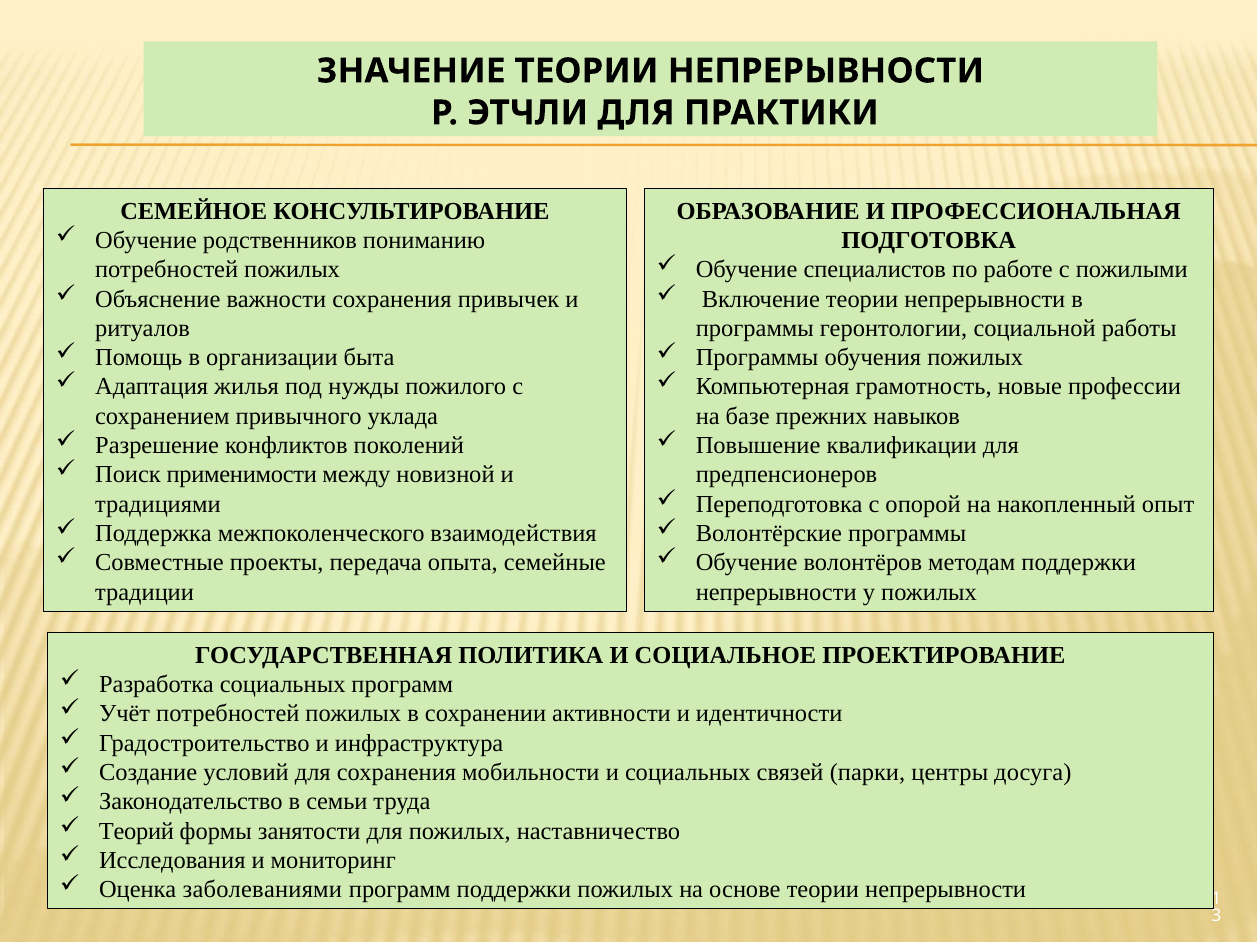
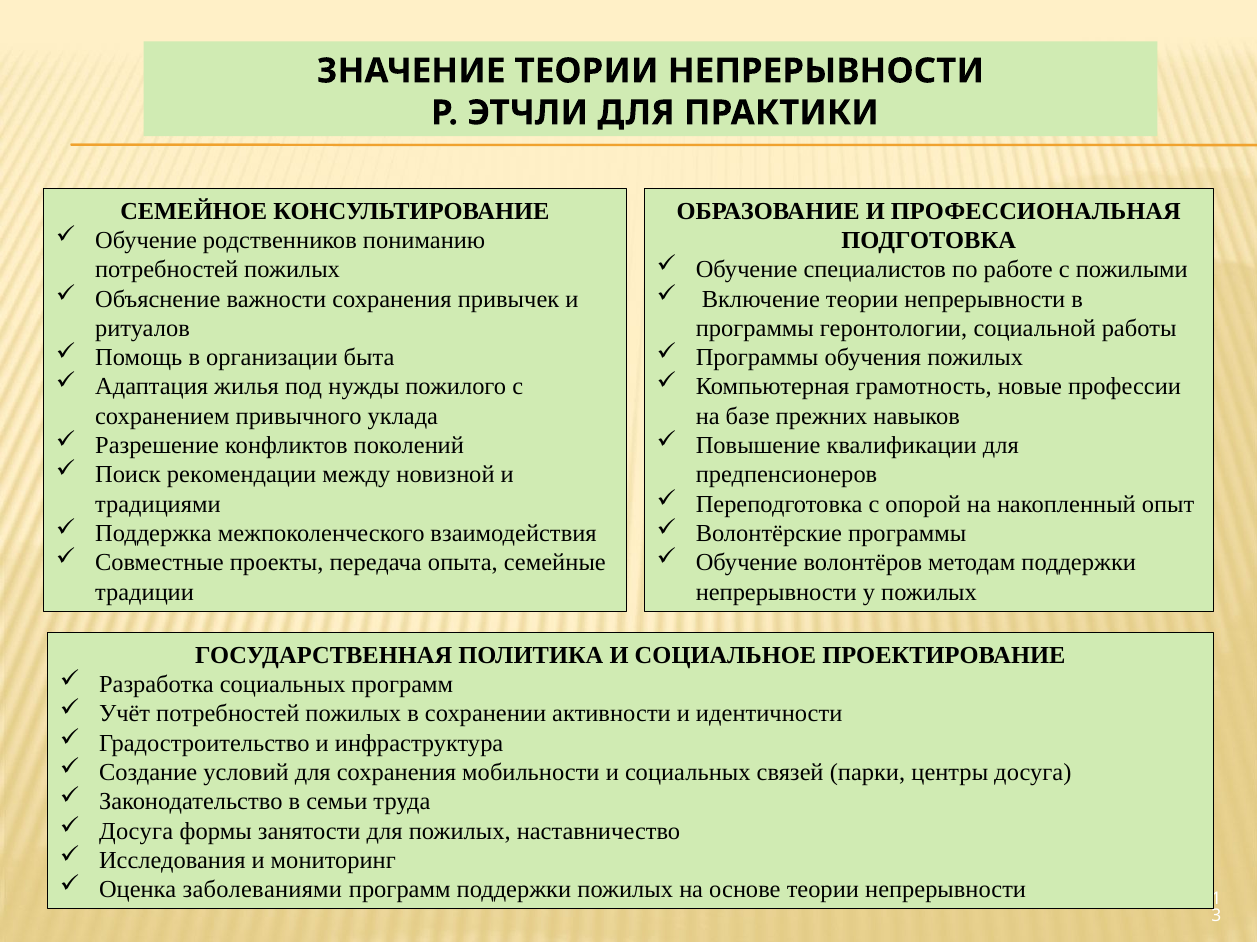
применимости: применимости -> рекомендации
Теорий at (136, 832): Теорий -> Досуга
